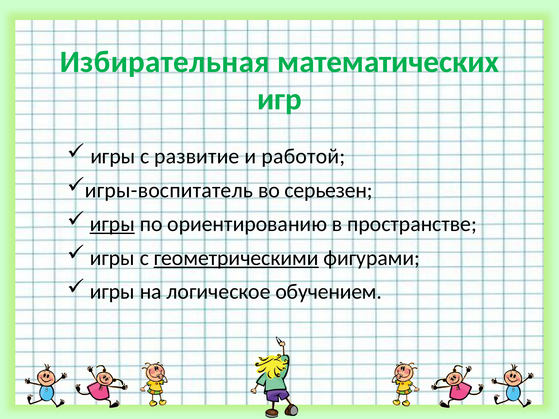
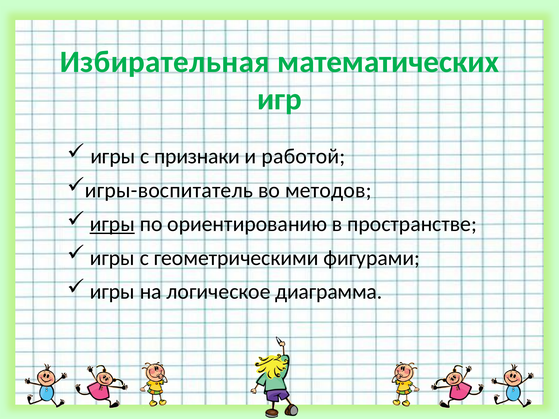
развитие: развитие -> признаки
серьезен: серьезен -> методов
геометрическими underline: present -> none
обучением: обучением -> диаграмма
